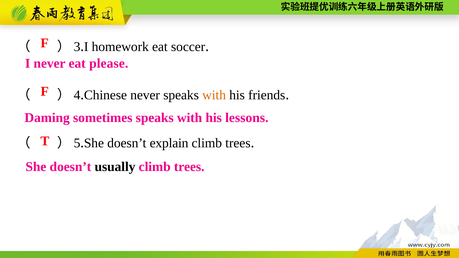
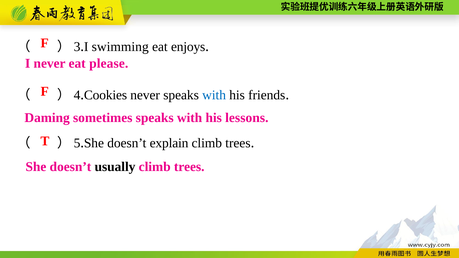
homework: homework -> swimming
soccer: soccer -> enjoys
Chinese: Chinese -> Cookies
with at (214, 95) colour: orange -> blue
